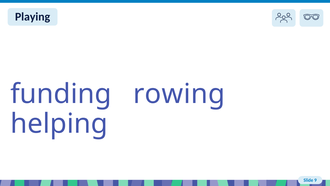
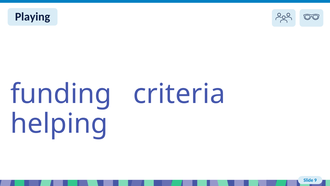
rowing: rowing -> criteria
